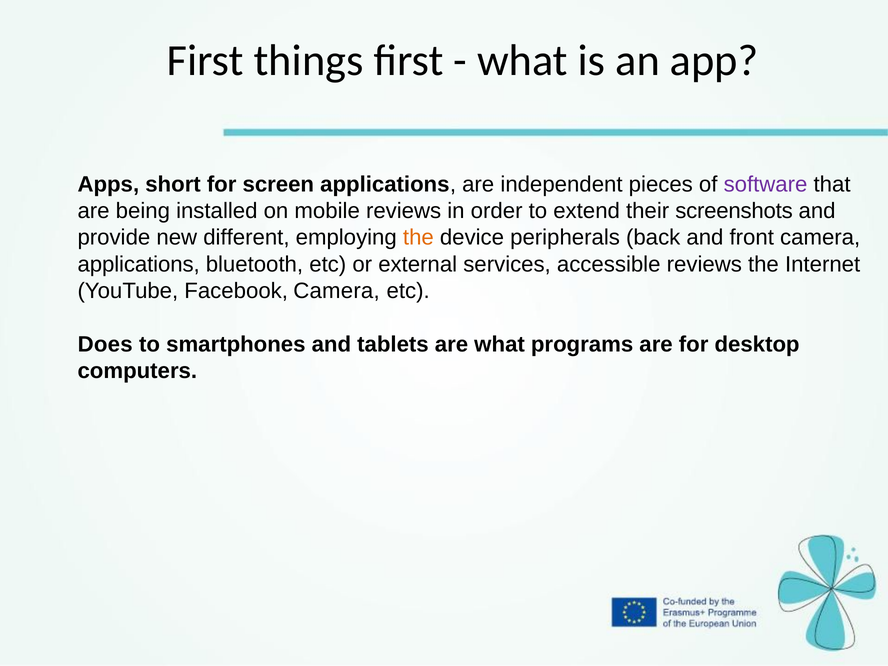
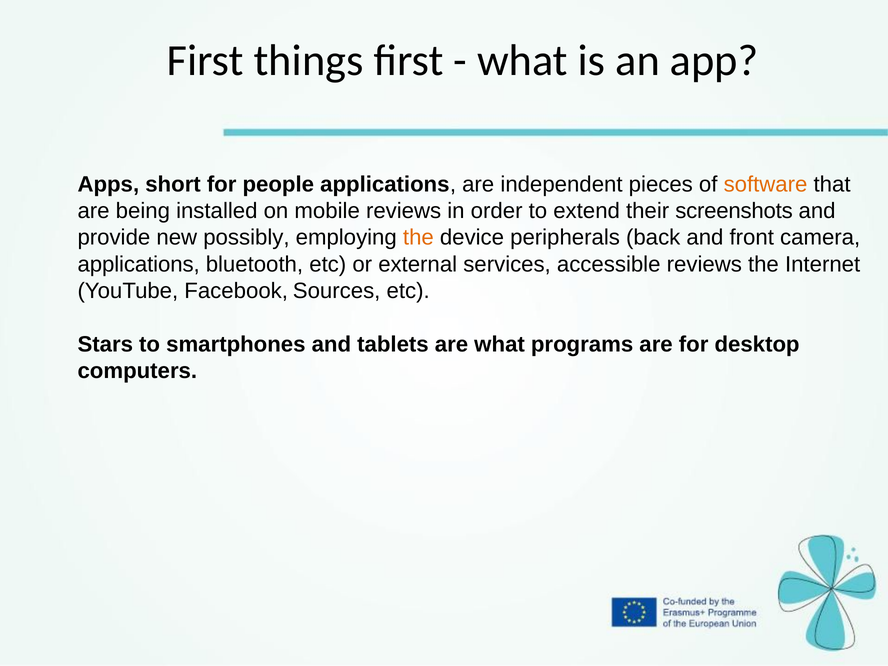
screen: screen -> people
software colour: purple -> orange
different: different -> possibly
Facebook Camera: Camera -> Sources
Does: Does -> Stars
